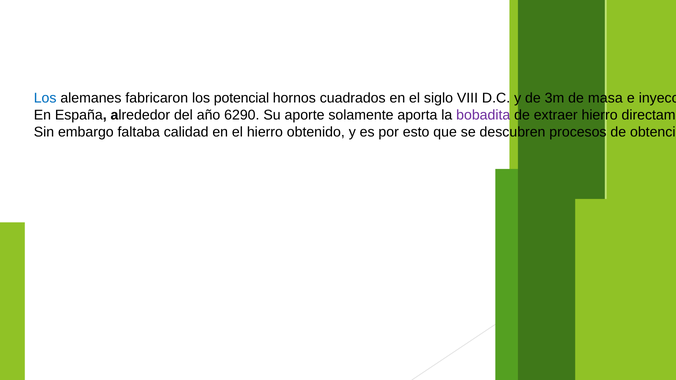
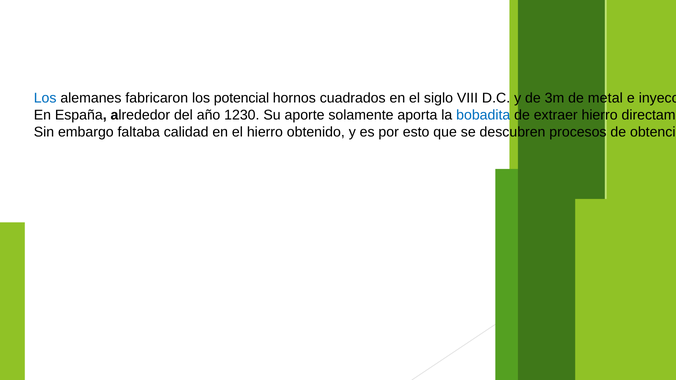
de masa: masa -> metal
6290: 6290 -> 1230
bobadita colour: purple -> blue
